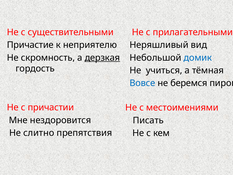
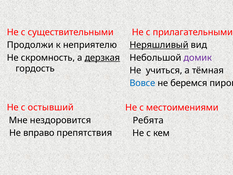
Причастие: Причастие -> Продолжи
Неряшливый underline: none -> present
домик colour: blue -> purple
причастии: причастии -> остывший
Писать: Писать -> Ребята
слитно: слитно -> вправо
